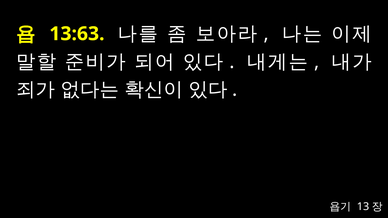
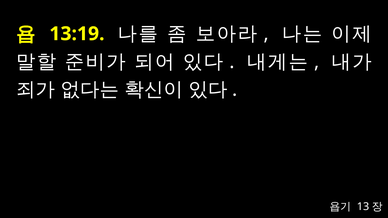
13:63: 13:63 -> 13:19
